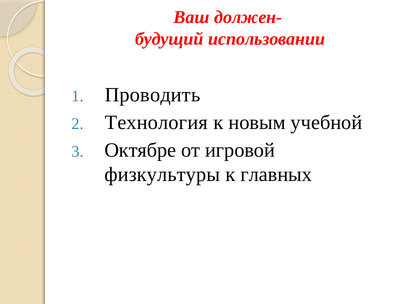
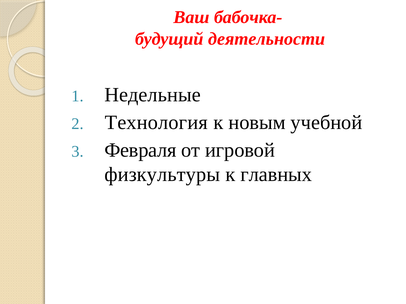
должен-: должен- -> бабочка-
использовании: использовании -> деятельности
Проводить: Проводить -> Недельные
Октябре: Октябре -> Февраля
